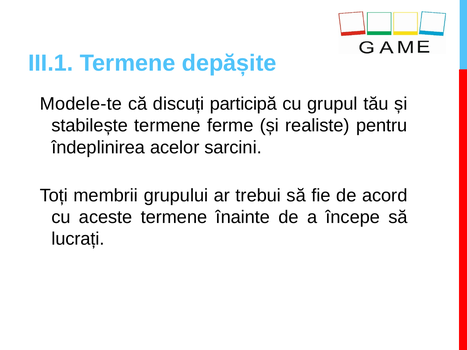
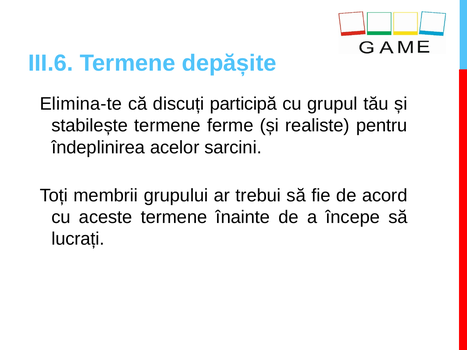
III.1: III.1 -> III.6
Modele-te: Modele-te -> Elimina-te
